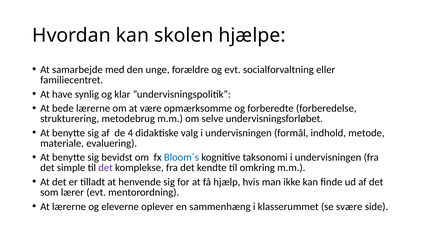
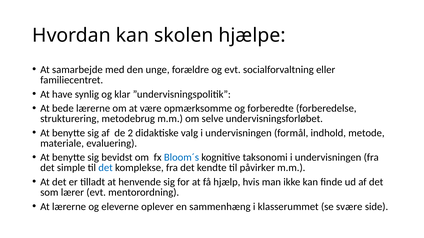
4: 4 -> 2
det at (106, 168) colour: purple -> blue
omkring: omkring -> påvirker
